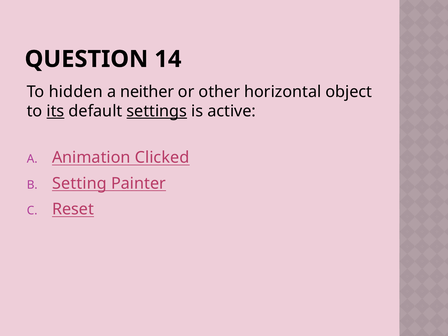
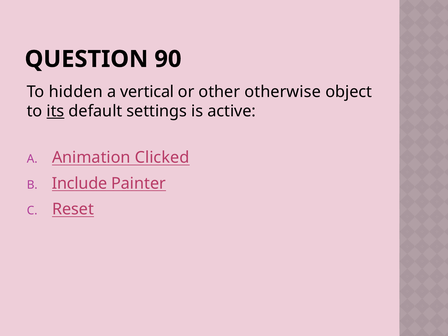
14: 14 -> 90
neither: neither -> vertical
horizontal: horizontal -> otherwise
settings underline: present -> none
Setting: Setting -> Include
